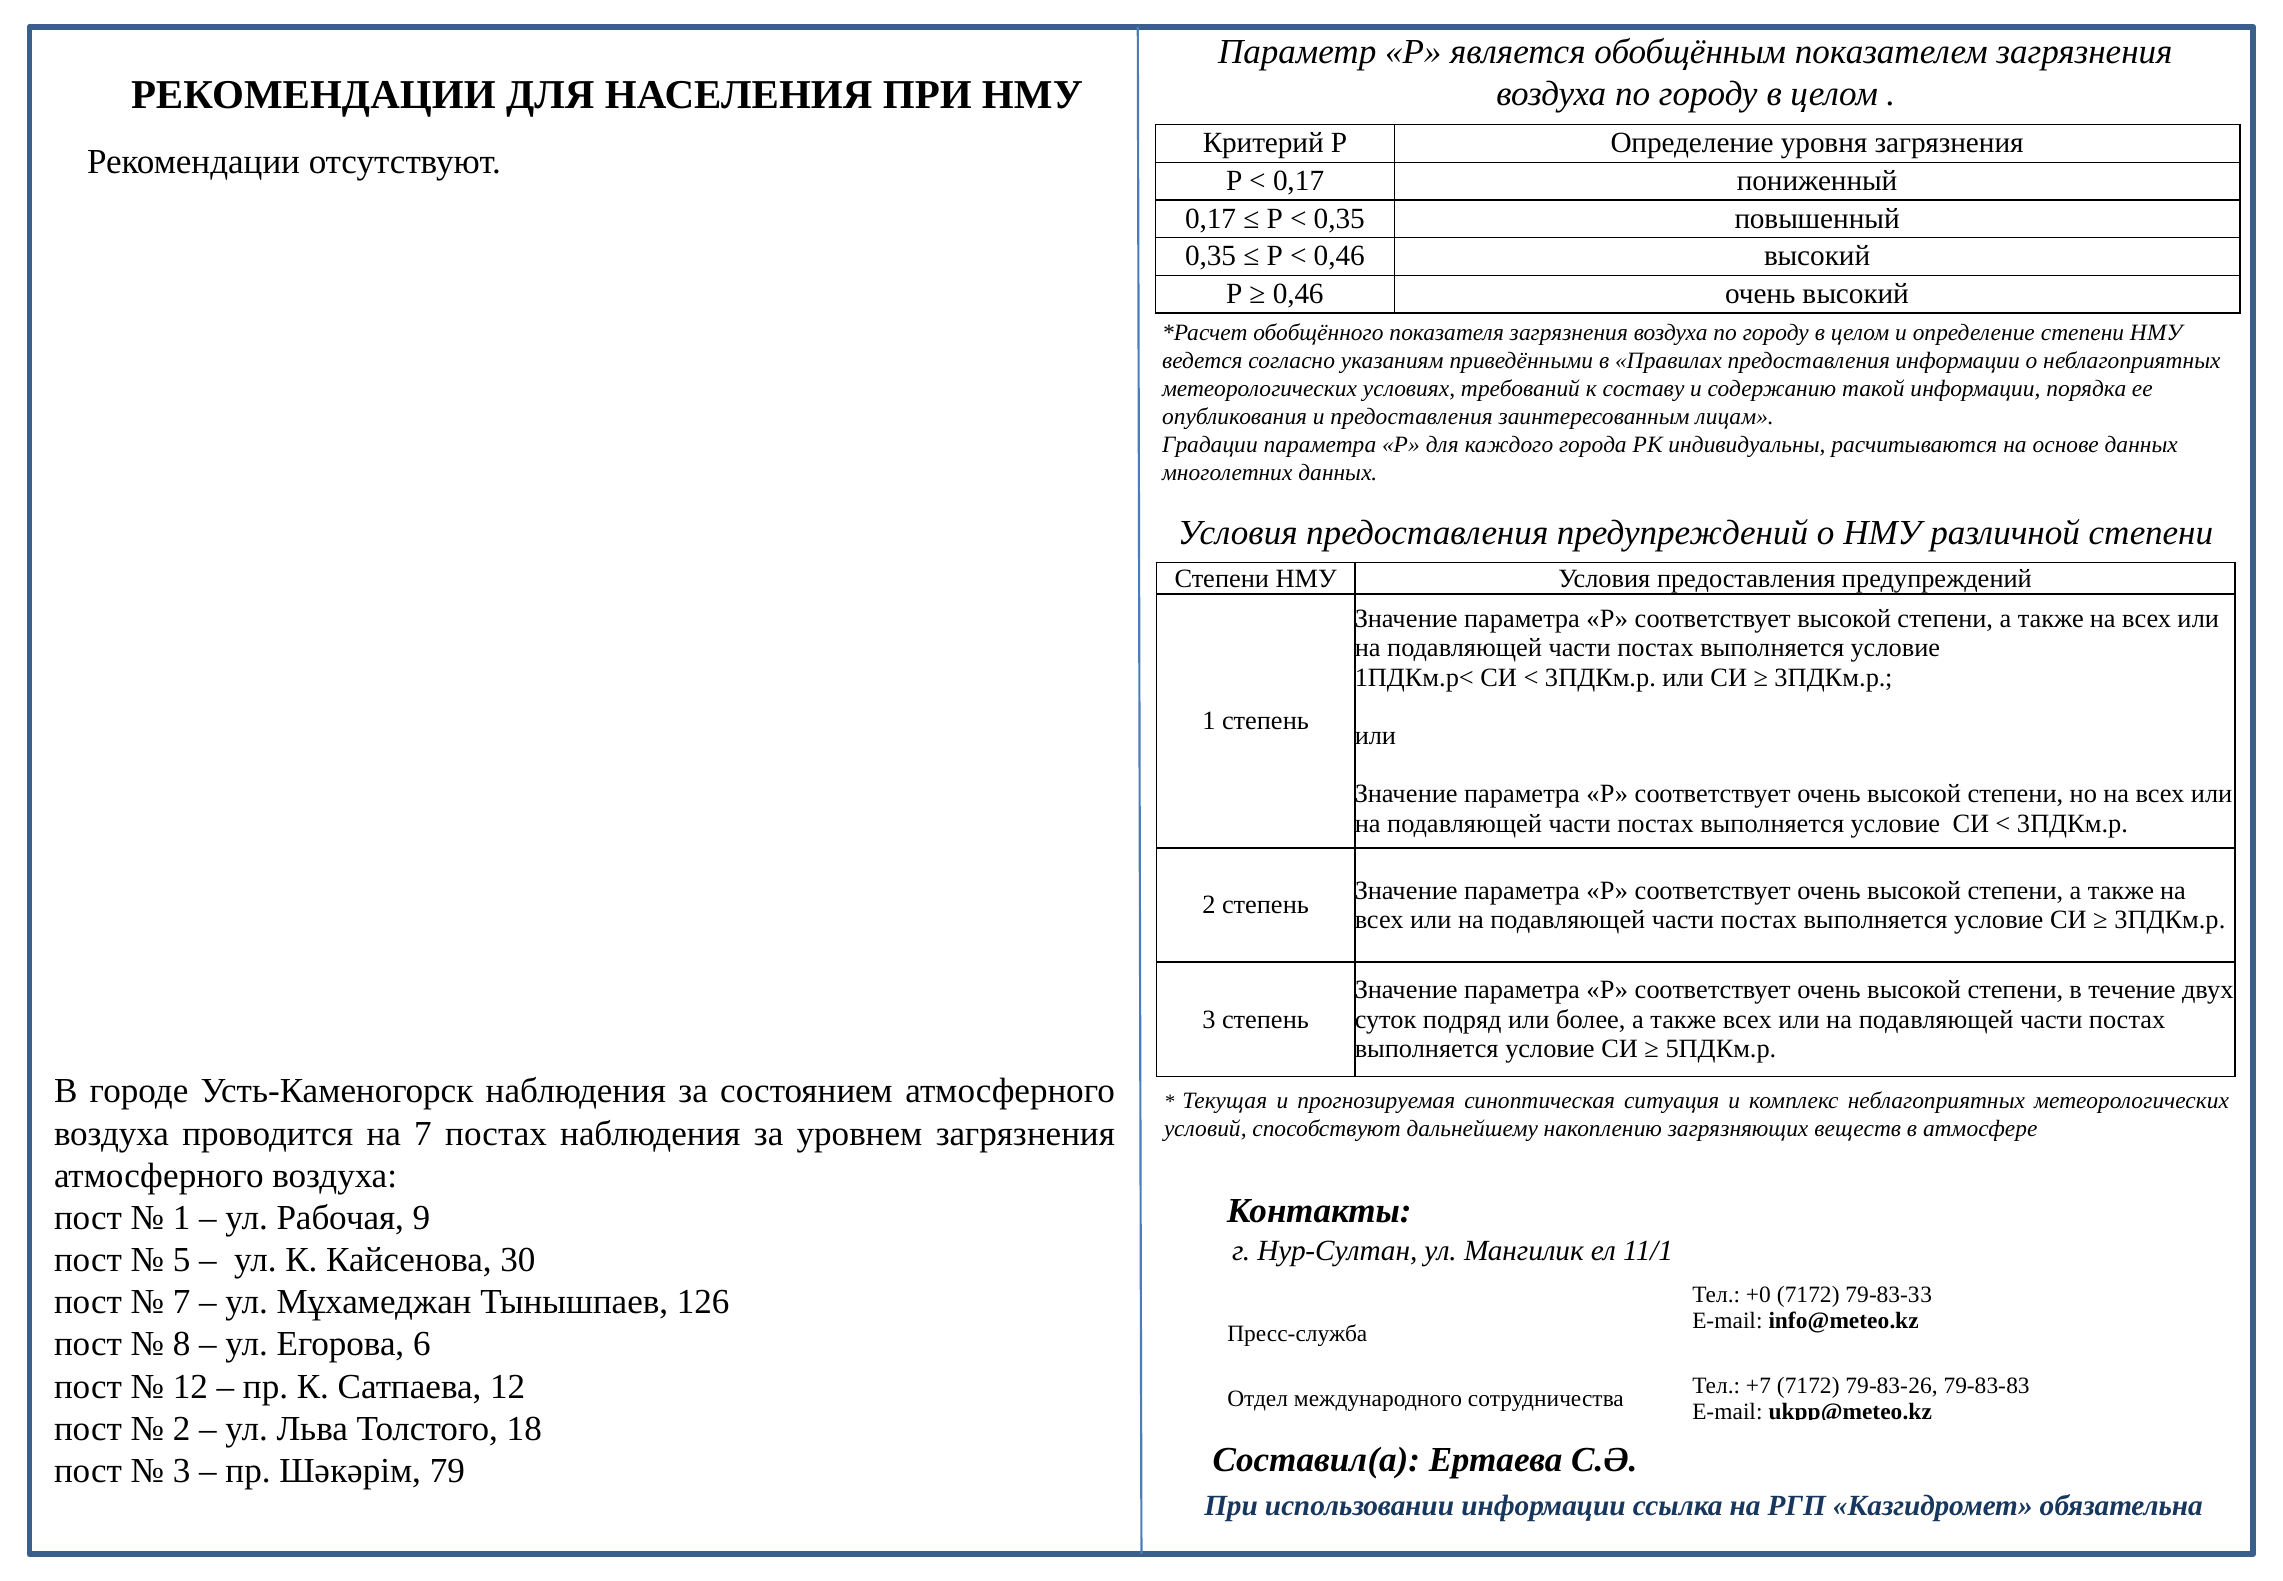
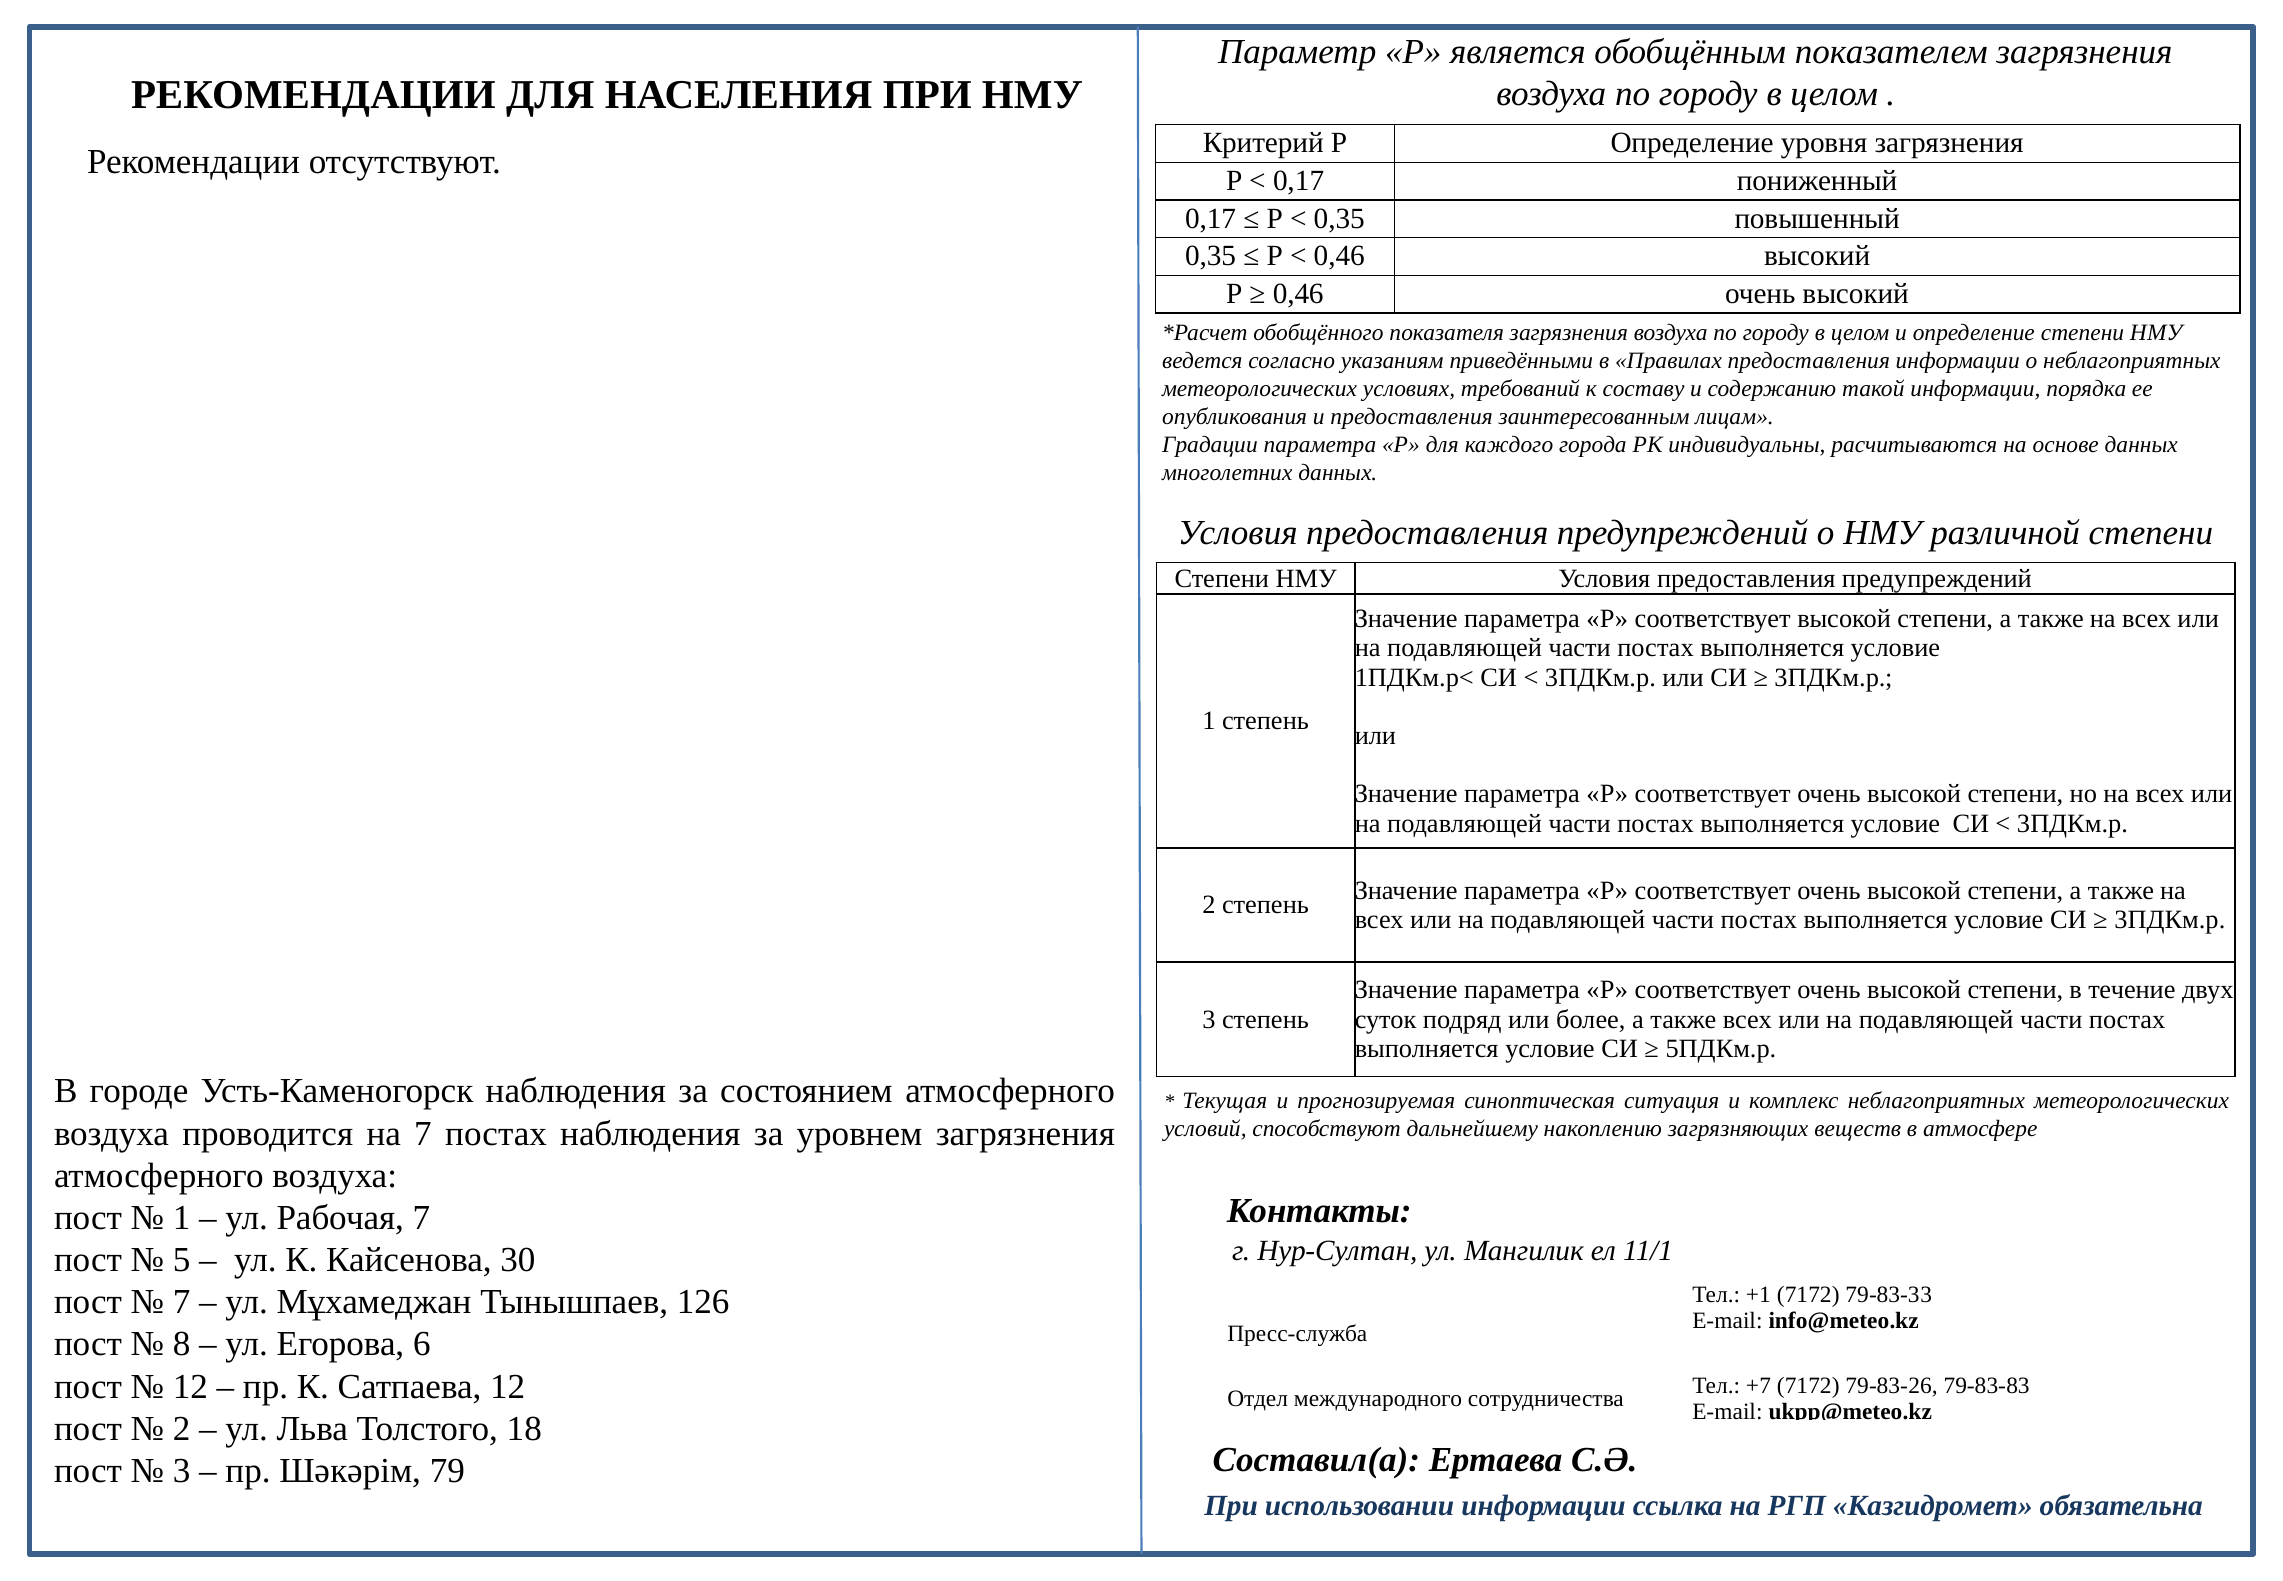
Рабочая 9: 9 -> 7
+0: +0 -> +1
